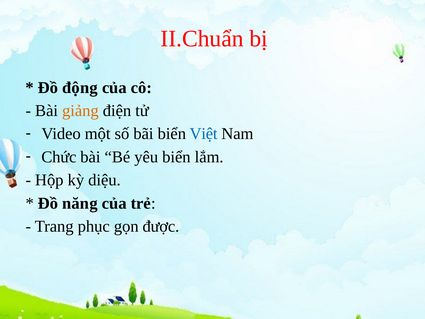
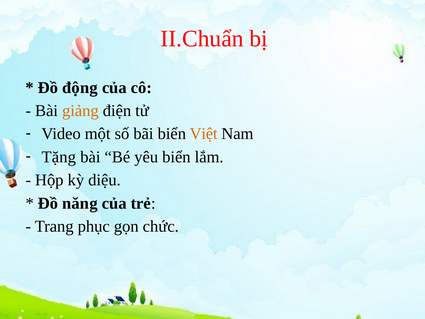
Việt colour: blue -> orange
Chức: Chức -> Tặng
được: được -> chức
